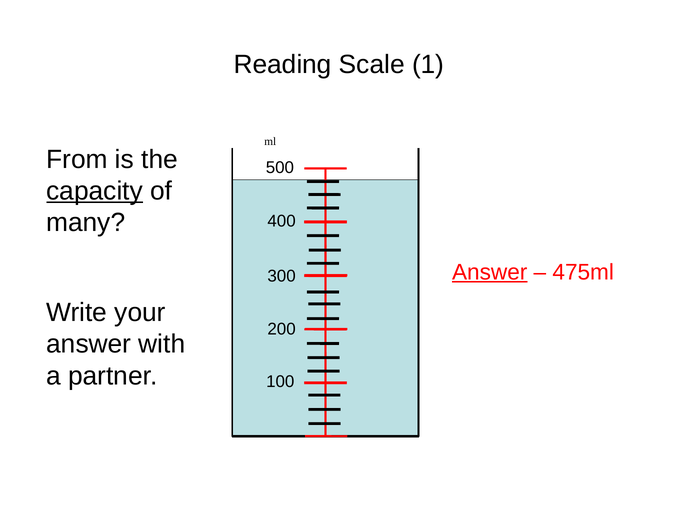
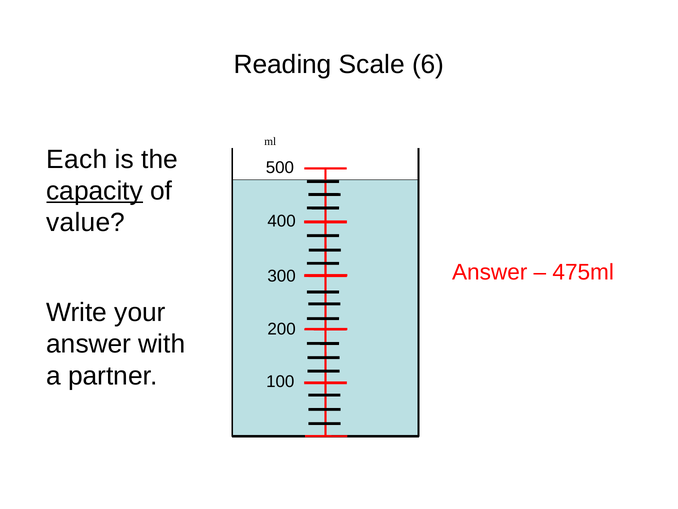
1: 1 -> 6
From: From -> Each
many: many -> value
Answer at (490, 272) underline: present -> none
